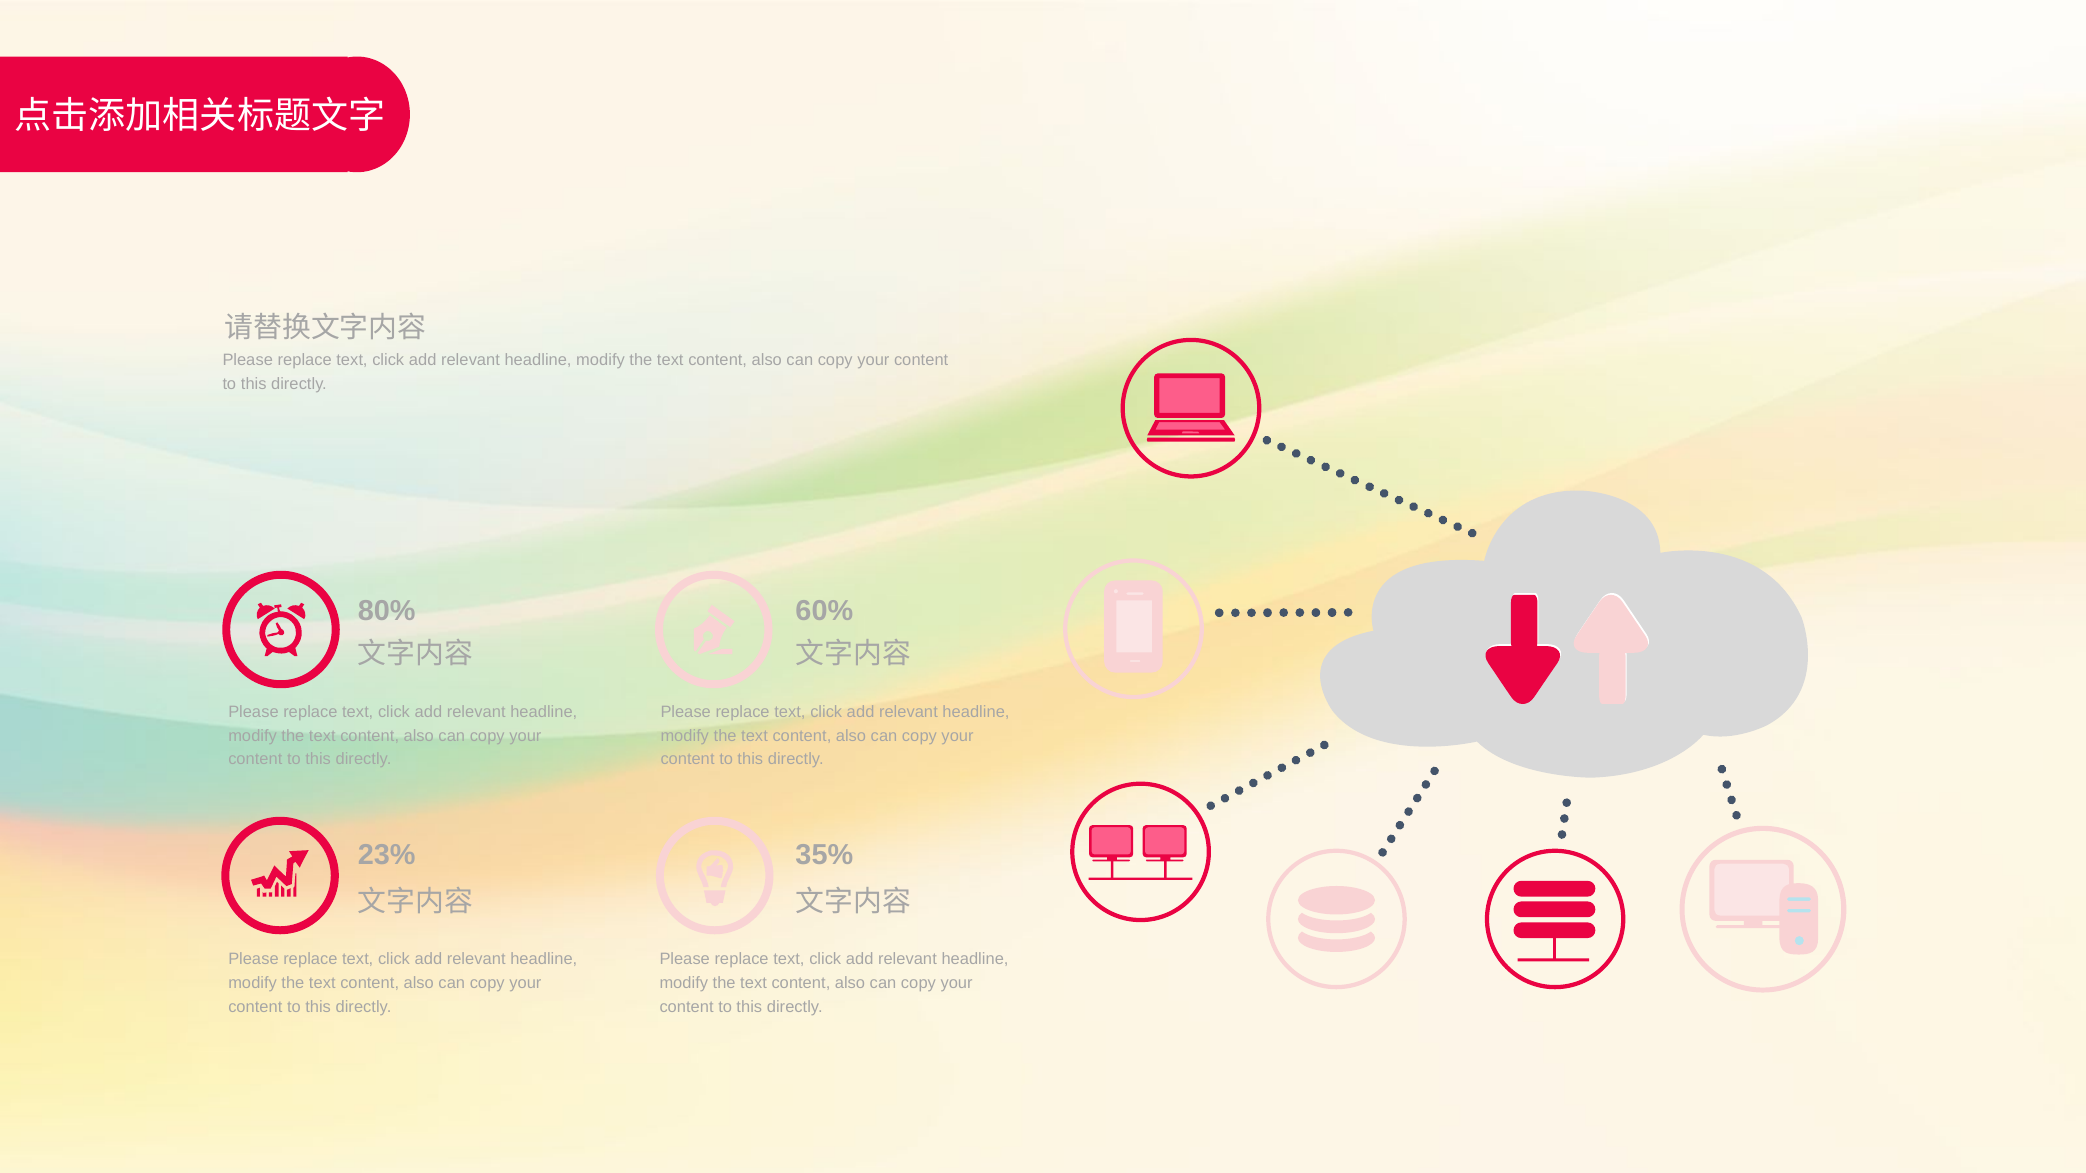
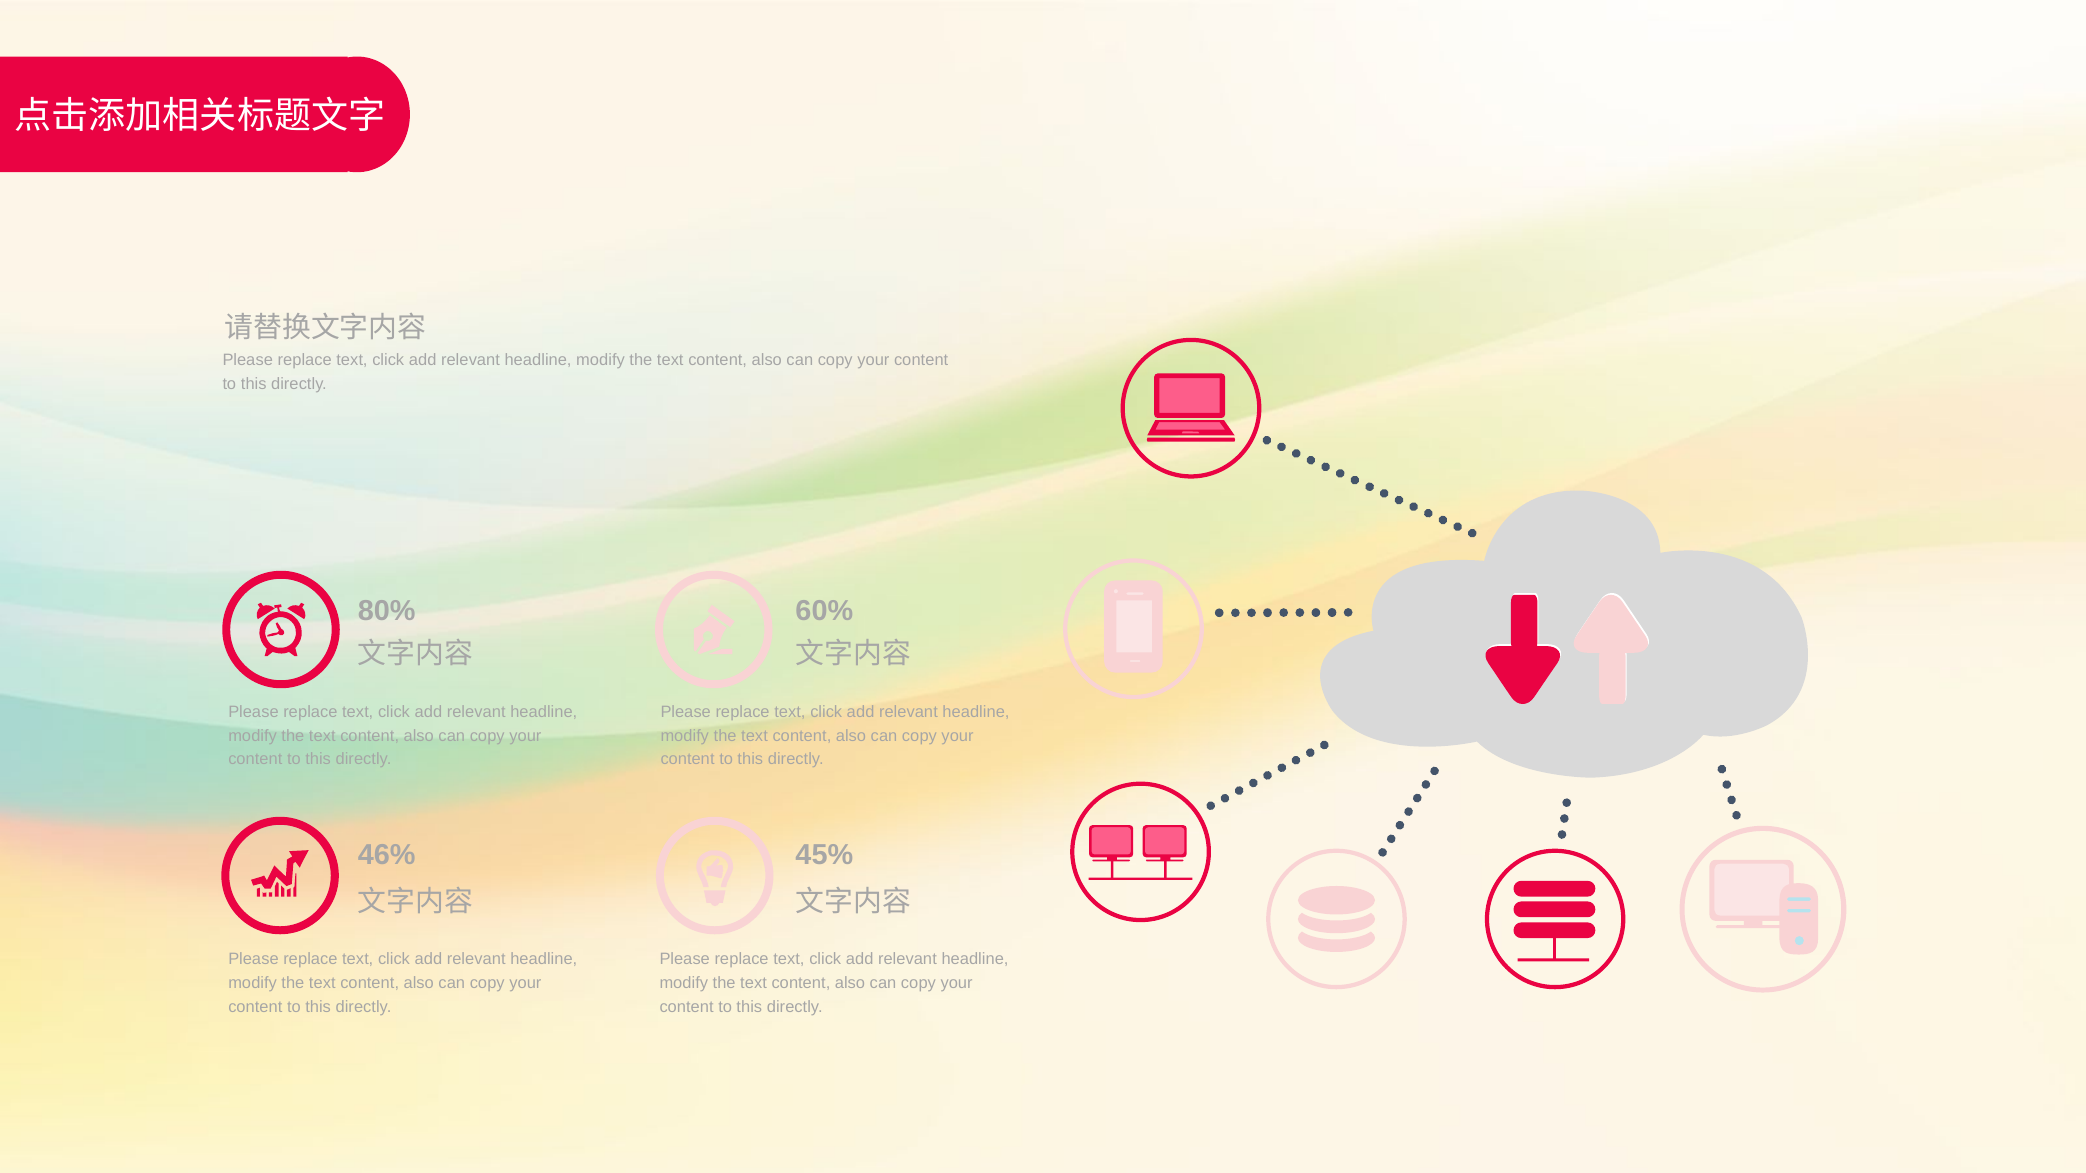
23%: 23% -> 46%
35%: 35% -> 45%
